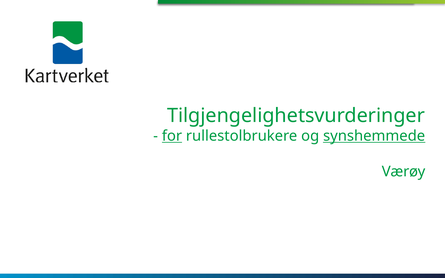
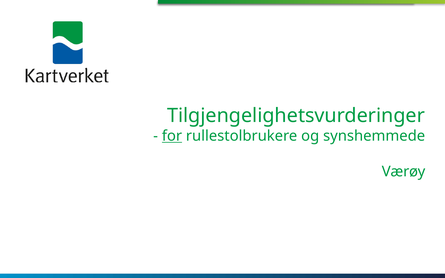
synshemmede underline: present -> none
